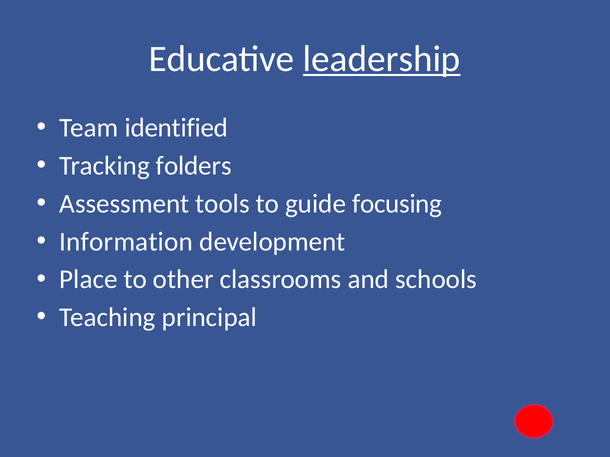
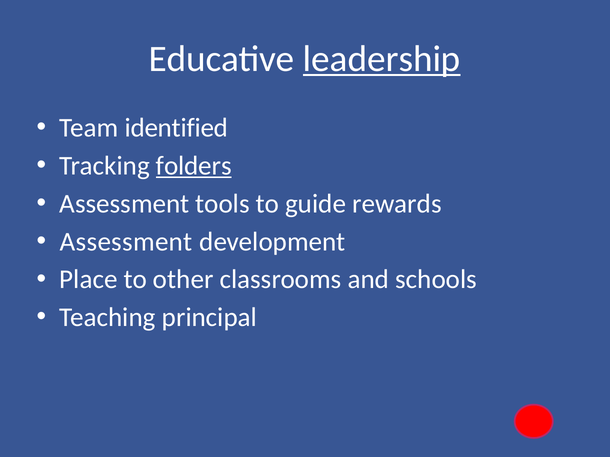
folders underline: none -> present
focusing: focusing -> rewards
Information at (126, 242): Information -> Assessment
